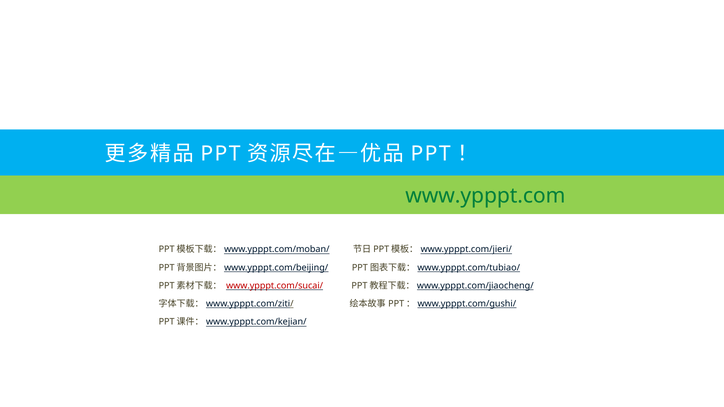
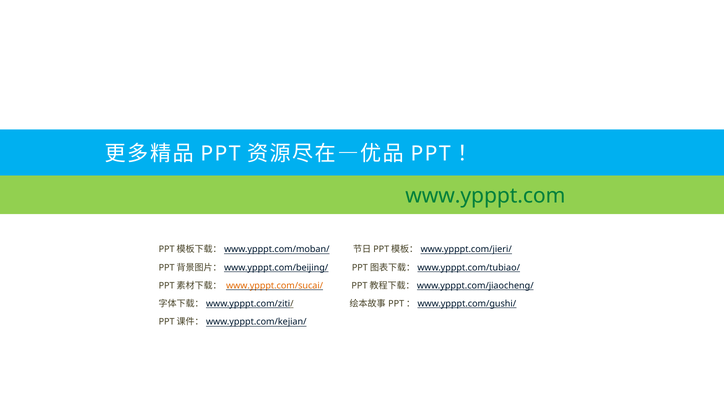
www.ypppt.com/sucai/ colour: red -> orange
